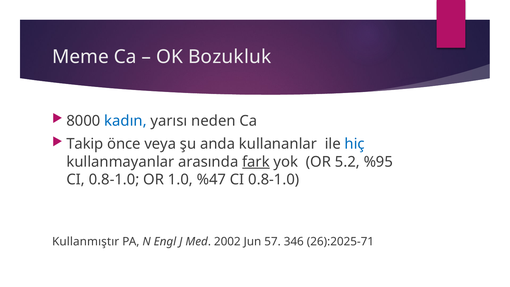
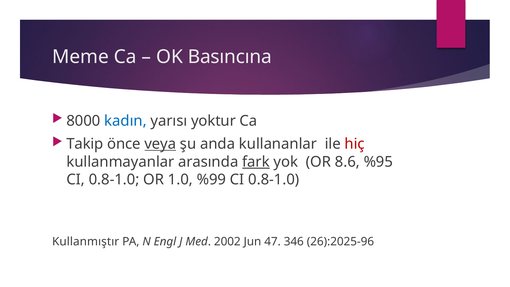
Bozukluk: Bozukluk -> Basıncına
neden: neden -> yoktur
veya underline: none -> present
hiç colour: blue -> red
5.2: 5.2 -> 8.6
%47: %47 -> %99
57: 57 -> 47
26):2025-71: 26):2025-71 -> 26):2025-96
